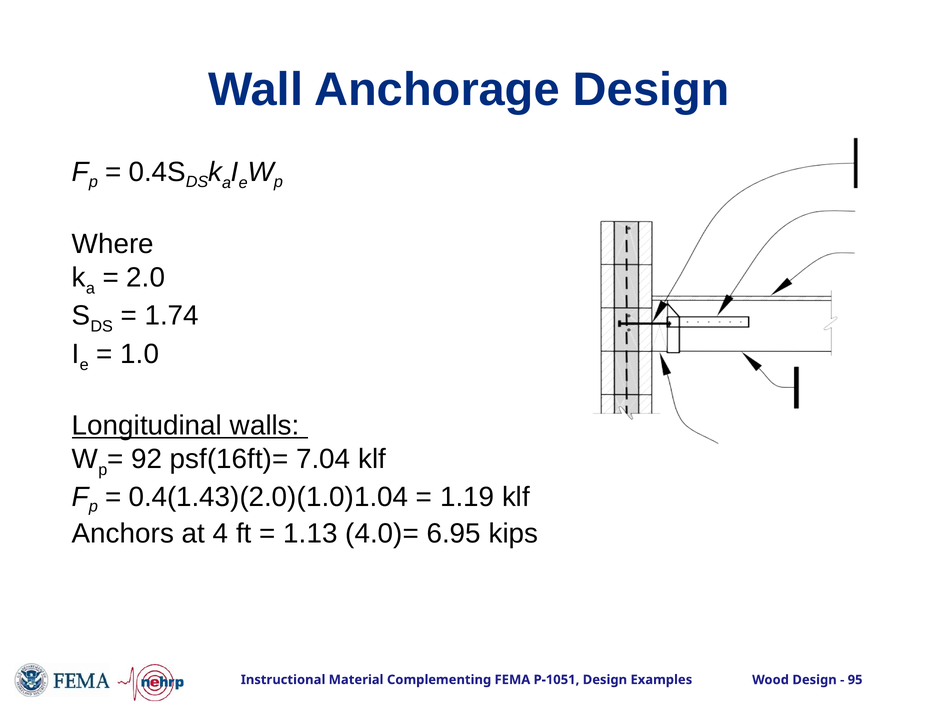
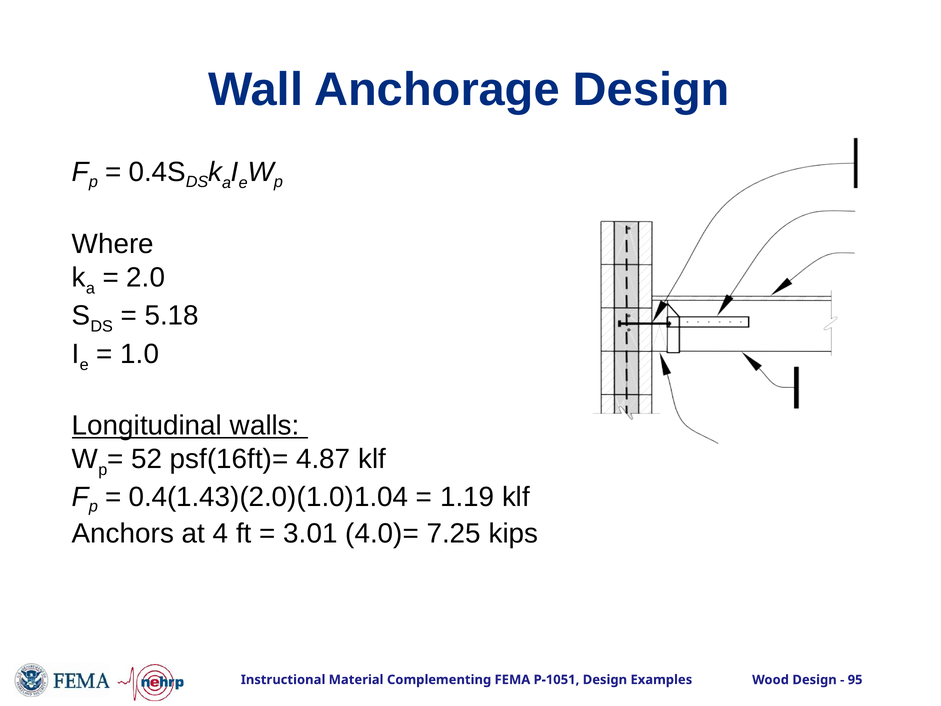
1.74: 1.74 -> 5.18
92: 92 -> 52
7.04: 7.04 -> 4.87
1.13: 1.13 -> 3.01
6.95: 6.95 -> 7.25
